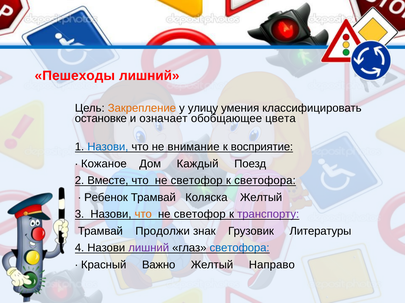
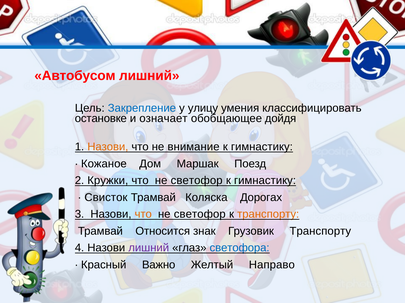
Пешеходы: Пешеходы -> Автобусом
Закрепление colour: orange -> blue
цвета: цвета -> дойдя
Назови at (108, 147) colour: blue -> orange
восприятие at (262, 147): восприятие -> гимнастику
Каждый: Каждый -> Маршак
Вместе: Вместе -> Кружки
светофора at (265, 181): светофора -> гимнастику
Ребенок: Ребенок -> Свисток
Коляска Желтый: Желтый -> Дорогах
транспорту at (268, 215) colour: purple -> orange
Продолжи: Продолжи -> Относится
Грузовик Литературы: Литературы -> Транспорту
